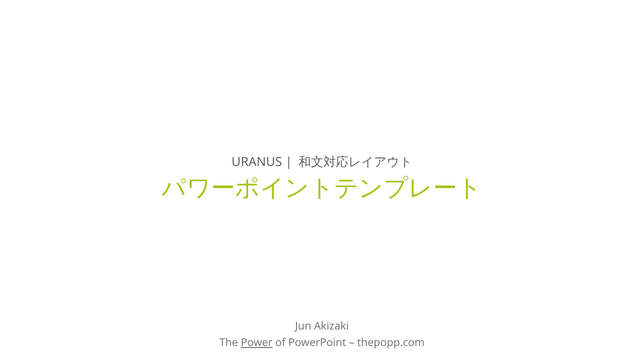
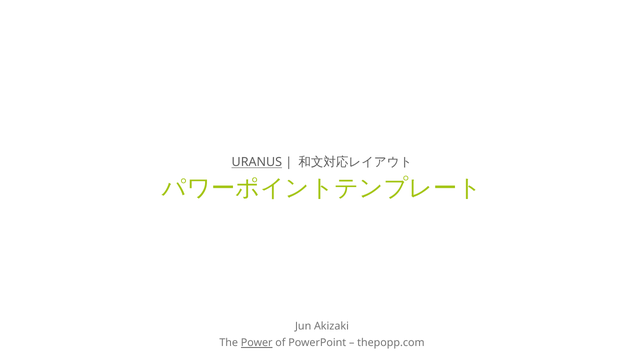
URANUS underline: none -> present
